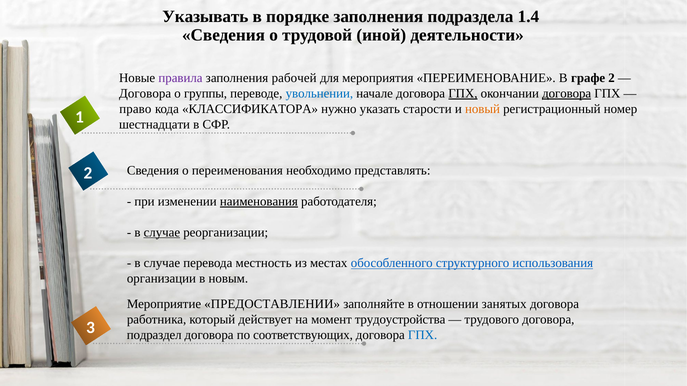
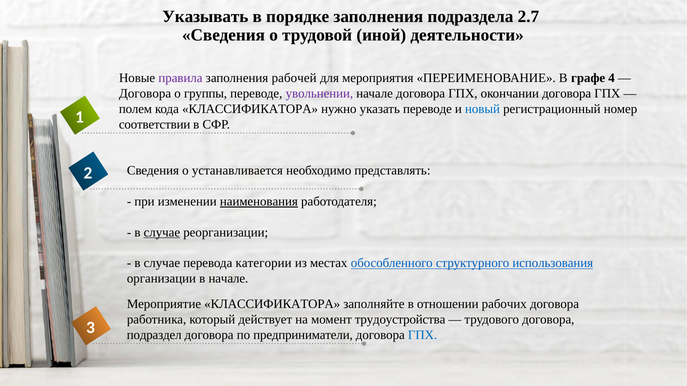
1.4: 1.4 -> 2.7
графе 2: 2 -> 4
увольнении colour: blue -> purple
ГПХ at (463, 94) underline: present -> none
договора at (567, 94) underline: present -> none
право: право -> полем
указать старости: старости -> переводе
новый colour: orange -> blue
шестнадцати: шестнадцати -> соответствии
переименования: переименования -> устанавливается
местность: местность -> категории
в новым: новым -> начале
Мероприятие ПРЕДОСТАВЛЕНИИ: ПРЕДОСТАВЛЕНИИ -> КЛАССИФИКАТОРА
занятых: занятых -> рабочих
соответствующих: соответствующих -> предприниматели
